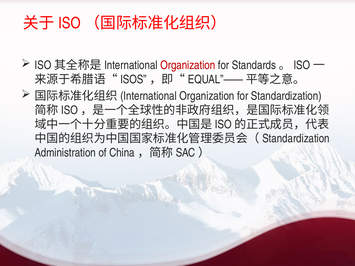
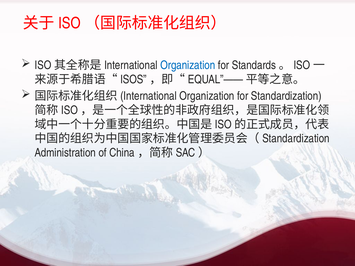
Organization at (188, 65) colour: red -> blue
